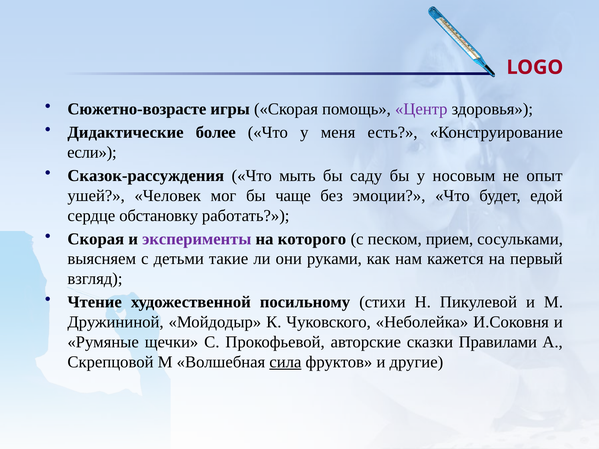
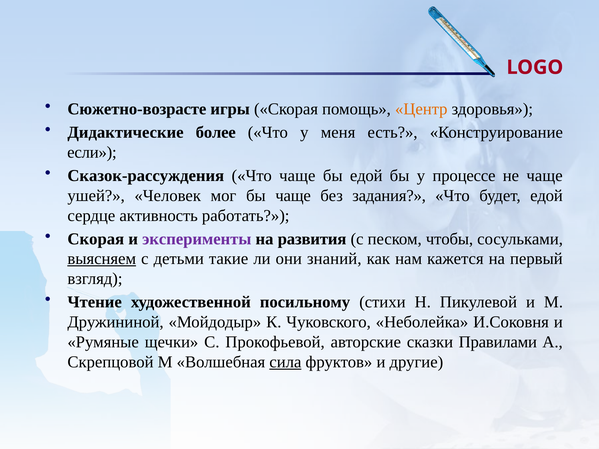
Центр colour: purple -> orange
Что мыть: мыть -> чаще
бы саду: саду -> едой
носовым: носовым -> процессе
не опыт: опыт -> чаще
эмоции: эмоции -> задания
обстановку: обстановку -> активность
которого: которого -> развития
прием: прием -> чтобы
выясняем underline: none -> present
руками: руками -> знаний
